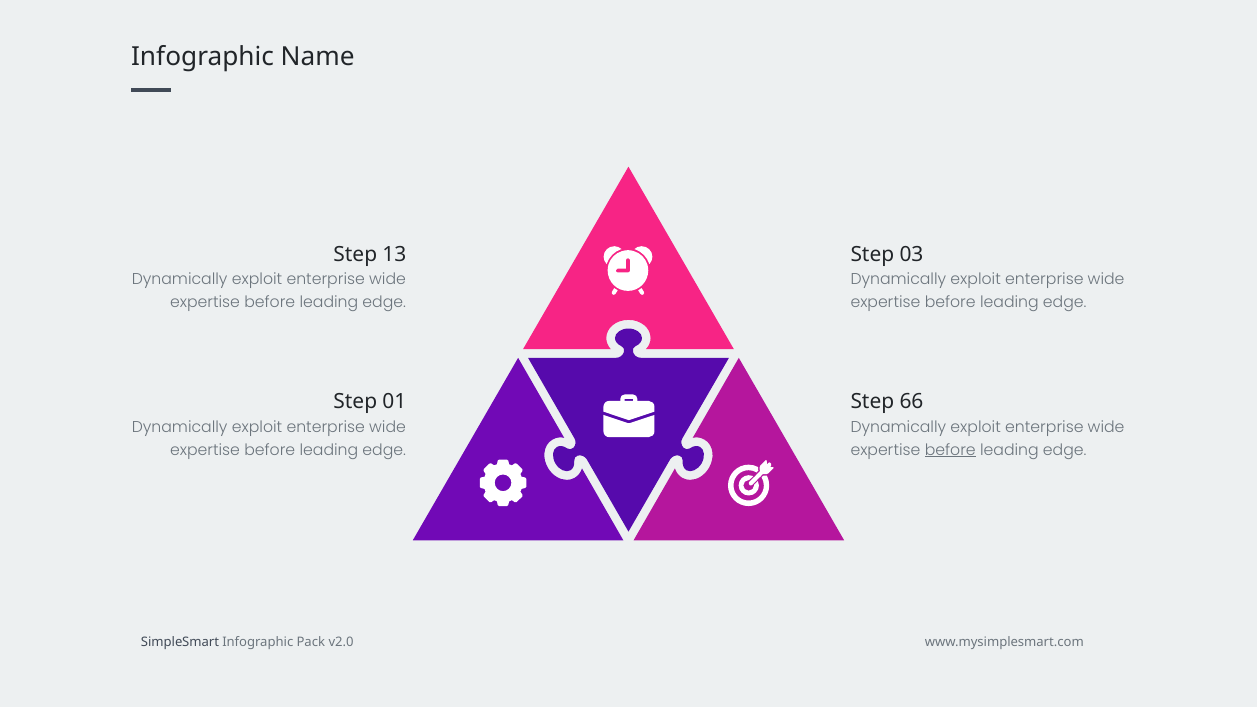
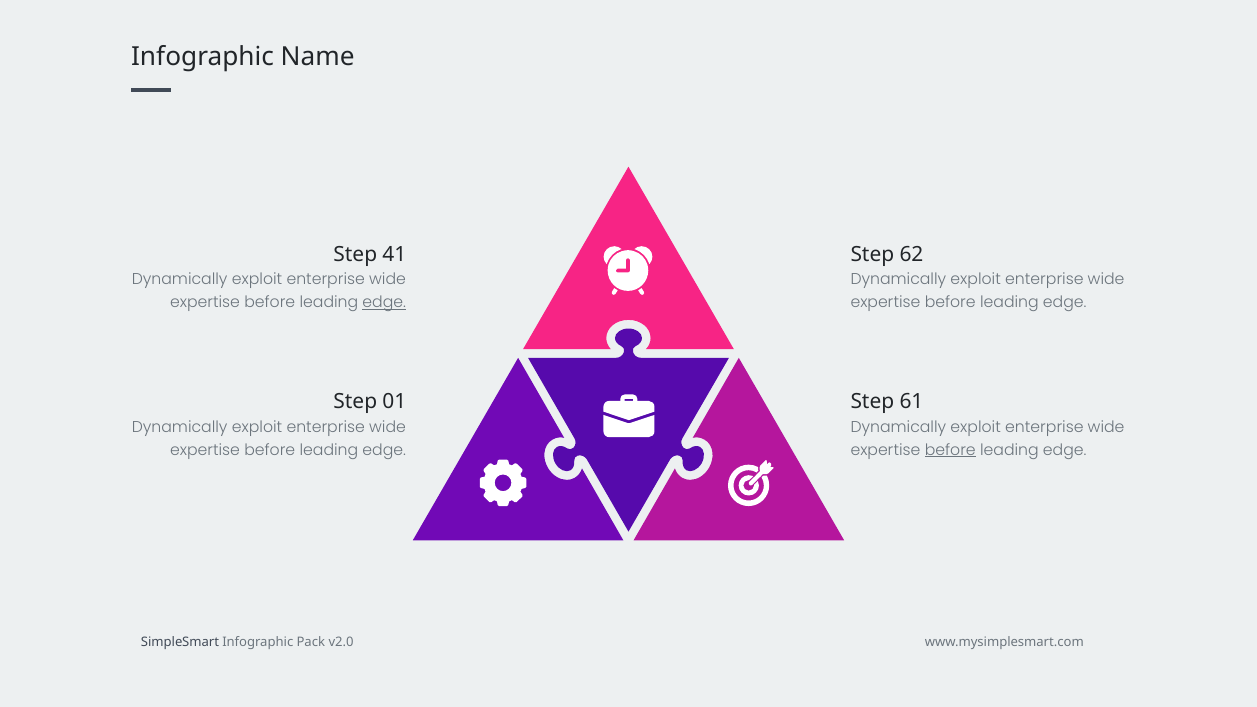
13: 13 -> 41
03: 03 -> 62
edge at (384, 302) underline: none -> present
66: 66 -> 61
